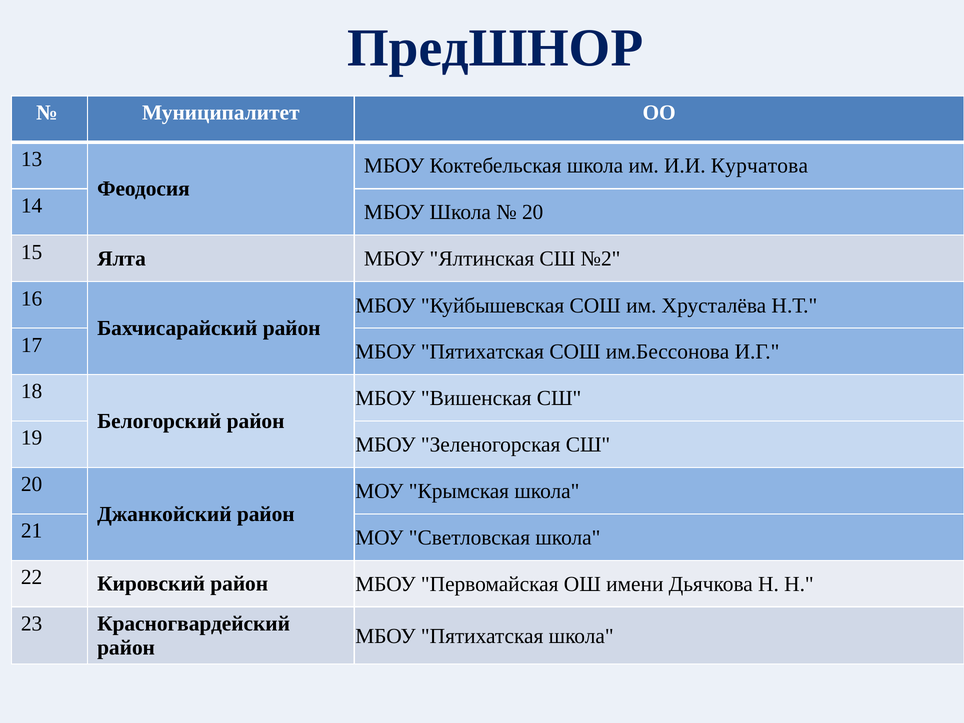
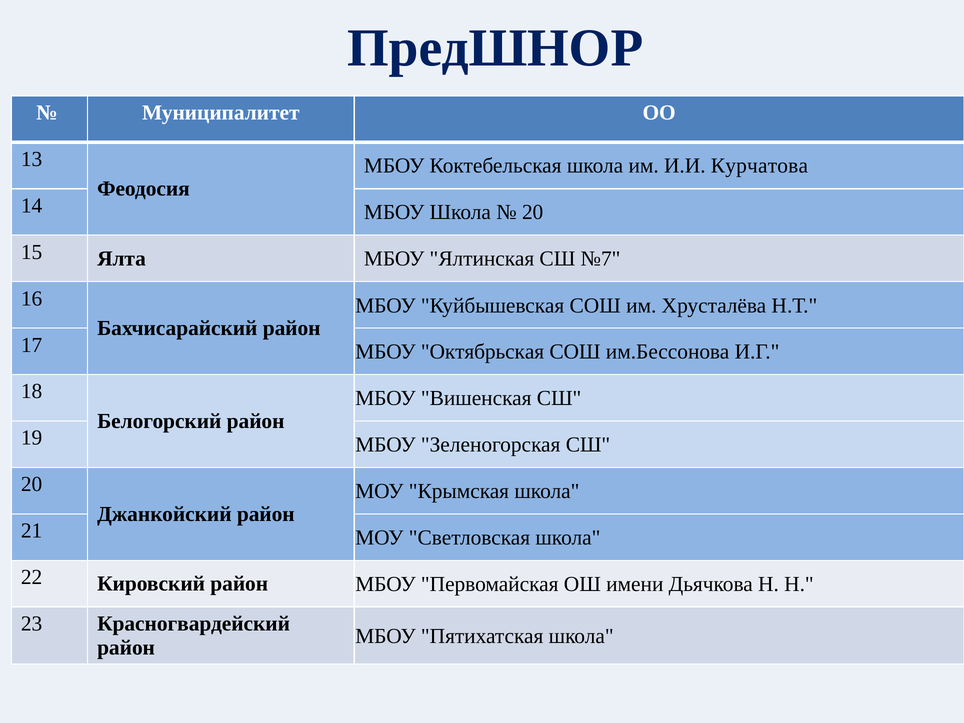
№2: №2 -> №7
17 МБОУ Пятихатская: Пятихатская -> Октябрьская
